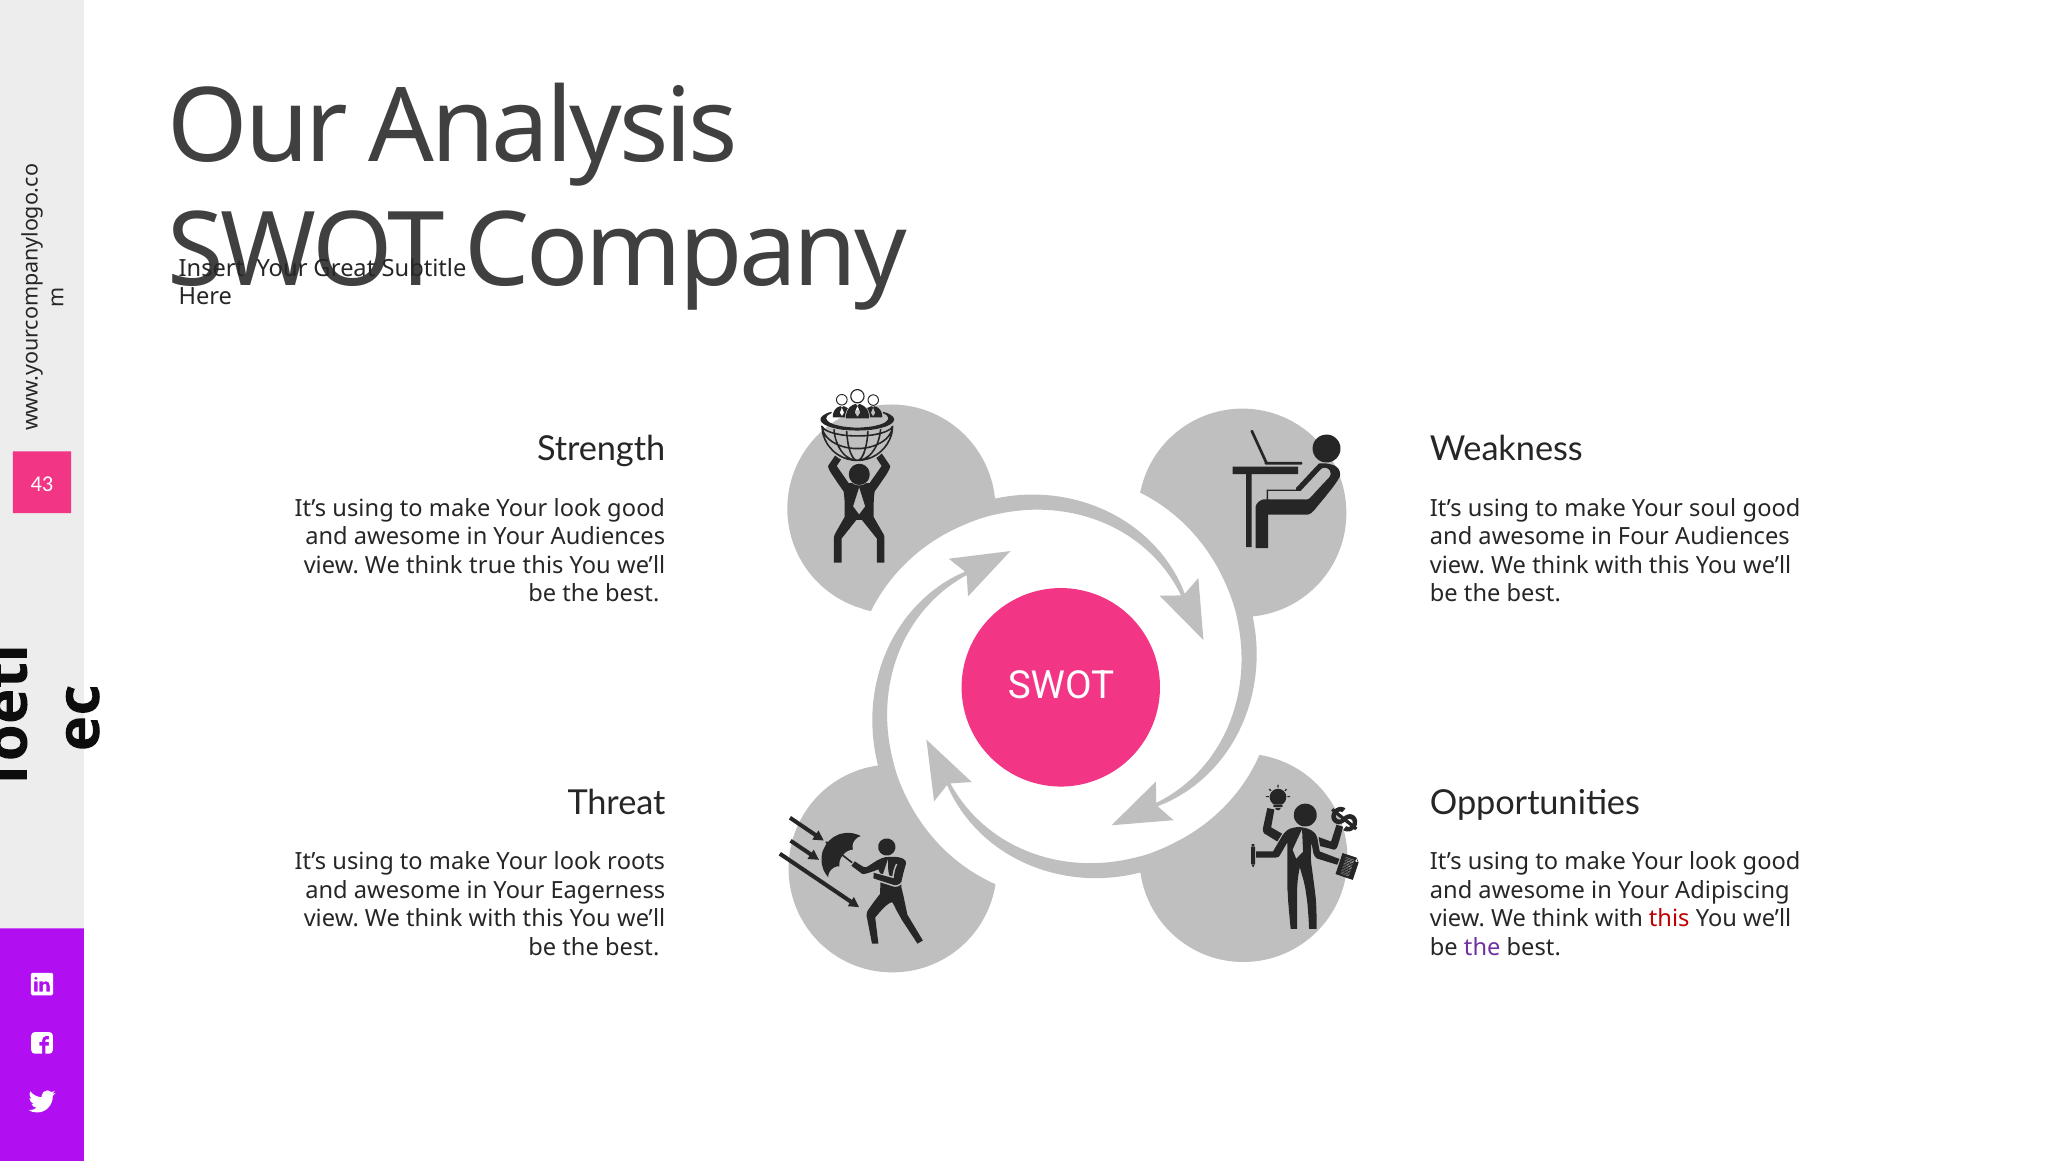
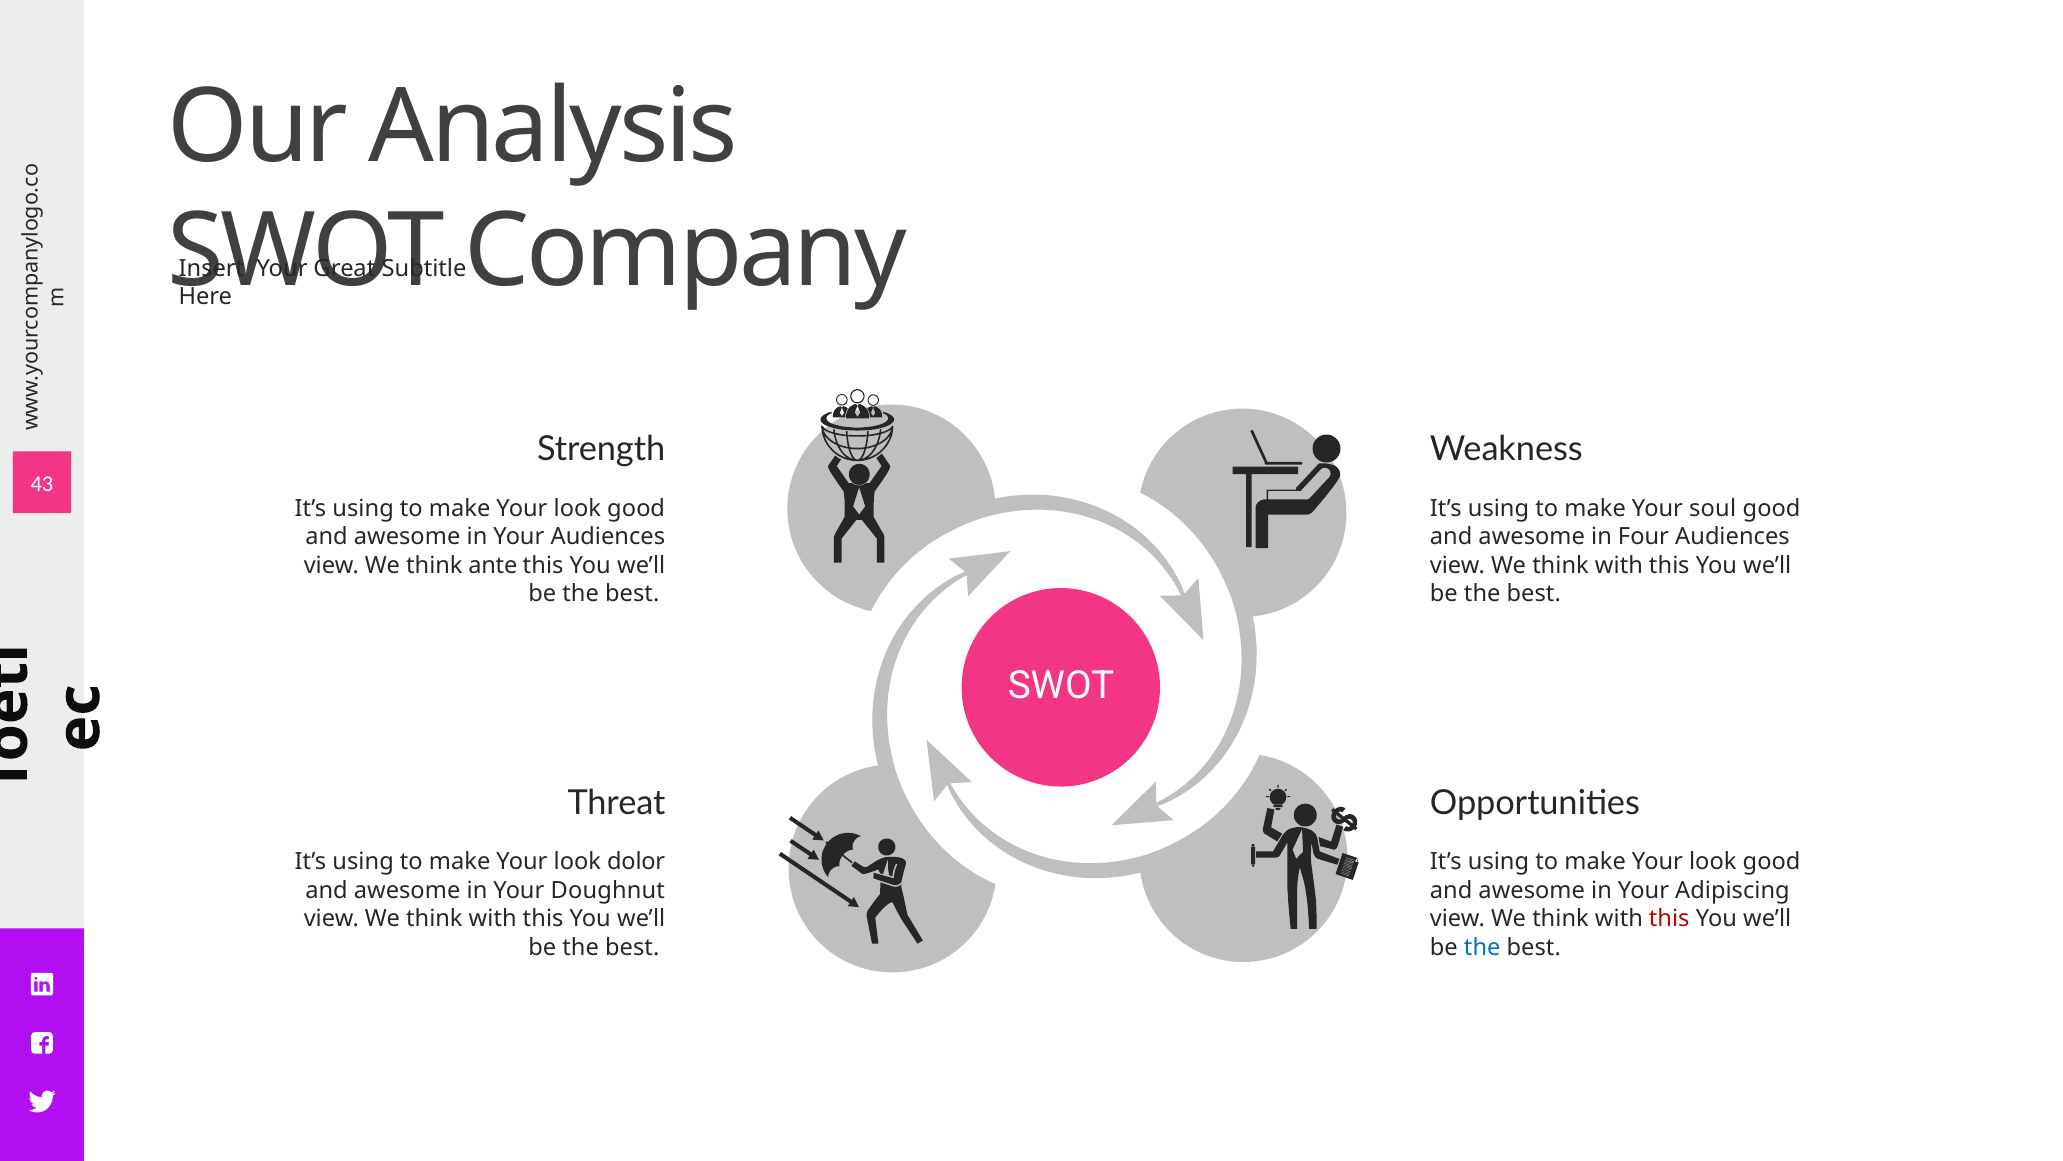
true: true -> ante
roots: roots -> dolor
Eagerness: Eagerness -> Doughnut
the at (1482, 947) colour: purple -> blue
